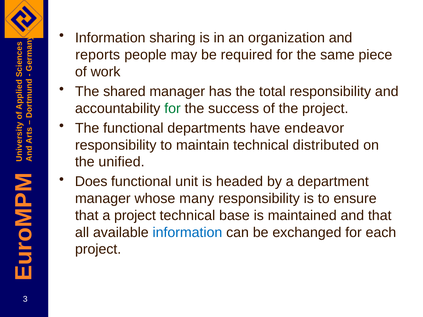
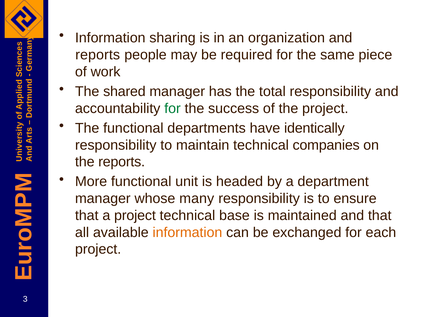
endeavor: endeavor -> identically
distributed: distributed -> companies
the unified: unified -> reports
Does: Does -> More
information at (187, 233) colour: blue -> orange
